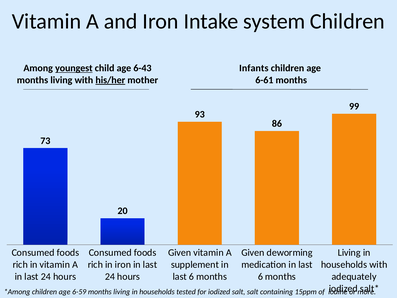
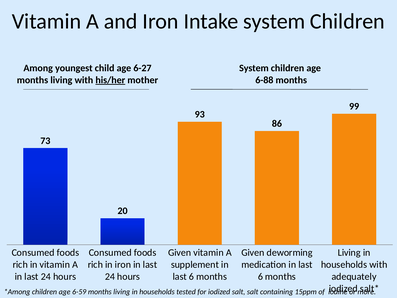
Infants at (254, 68): Infants -> System
youngest underline: present -> none
6-43: 6-43 -> 6-27
6-61: 6-61 -> 6-88
